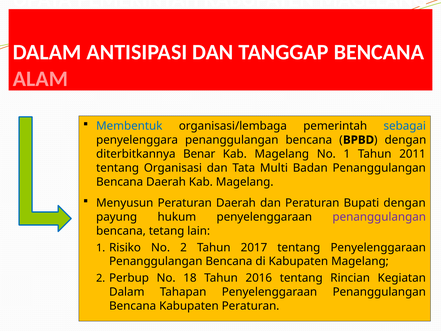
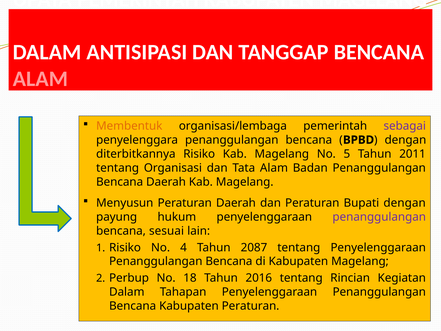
Membentuk colour: blue -> orange
sebagai colour: blue -> purple
diterbitkannya Benar: Benar -> Risiko
No 1: 1 -> 5
Tata Multi: Multi -> Alam
tetang: tetang -> sesuai
No 2: 2 -> 4
2017: 2017 -> 2087
